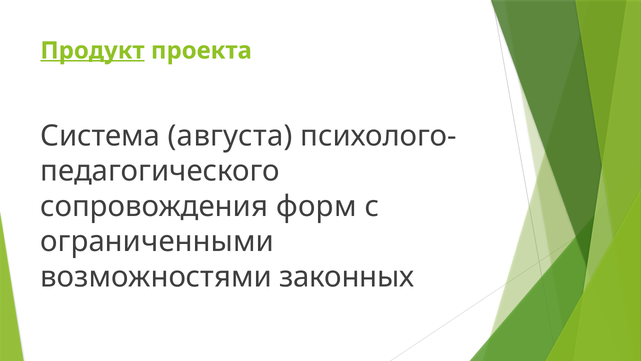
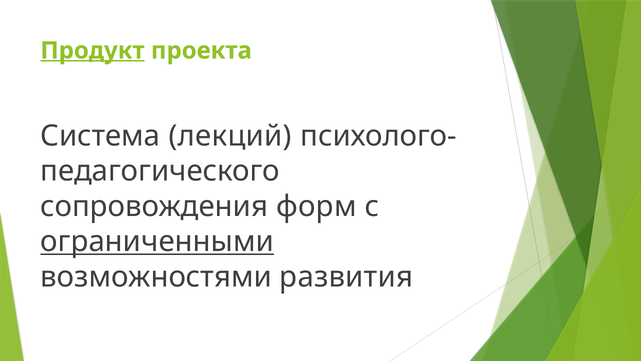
августа: августа -> лекций
ограниченными underline: none -> present
законных: законных -> развития
